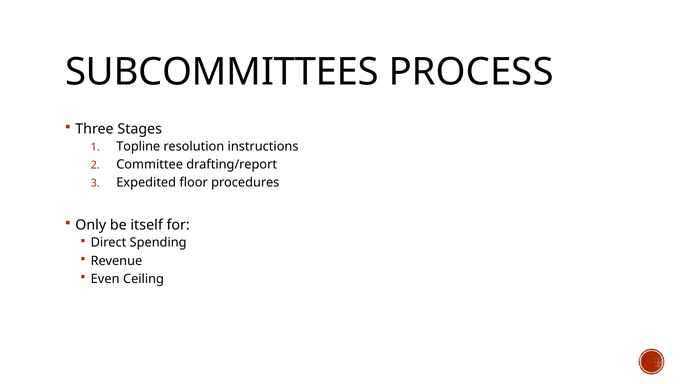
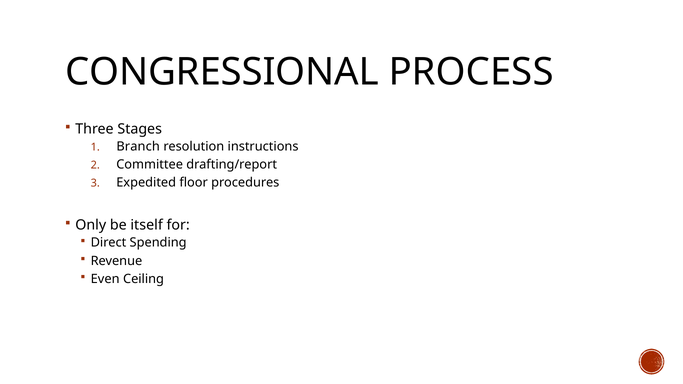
SUBCOMMITTEES: SUBCOMMITTEES -> CONGRESSIONAL
Topline: Topline -> Branch
